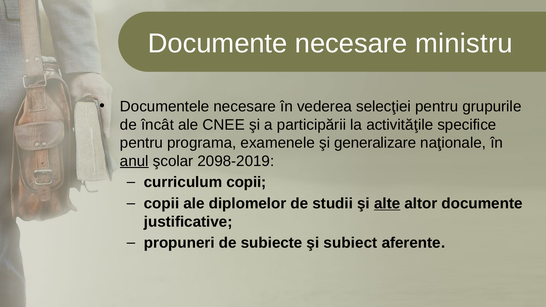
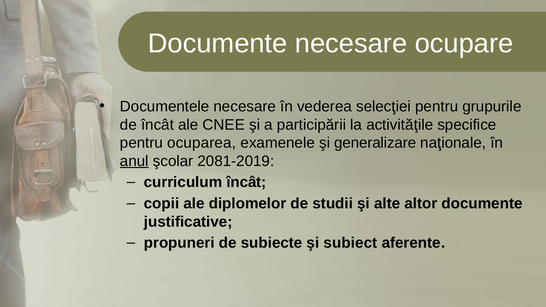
ministru: ministru -> ocupare
programa: programa -> ocuparea
2098-2019: 2098-2019 -> 2081-2019
curriculum copii: copii -> încât
alte underline: present -> none
